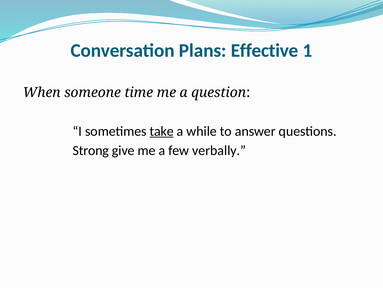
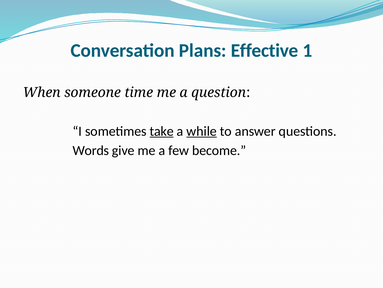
while underline: none -> present
Strong: Strong -> Words
verbally: verbally -> become
